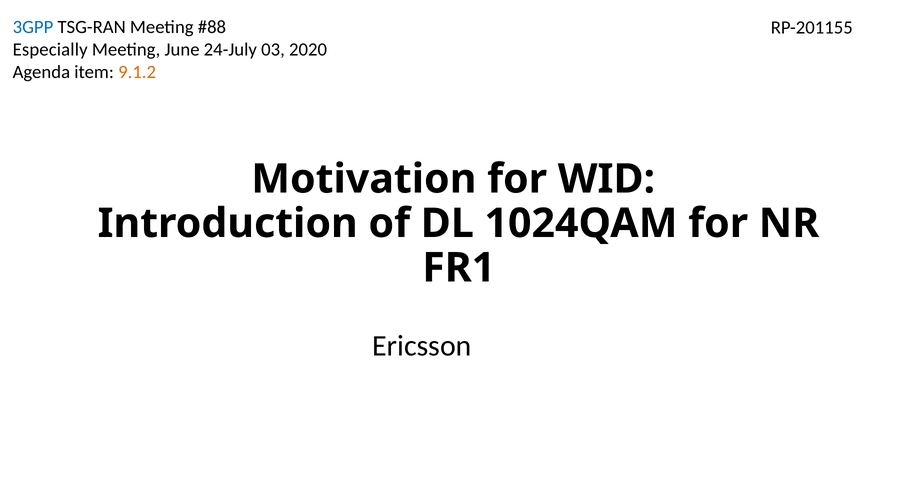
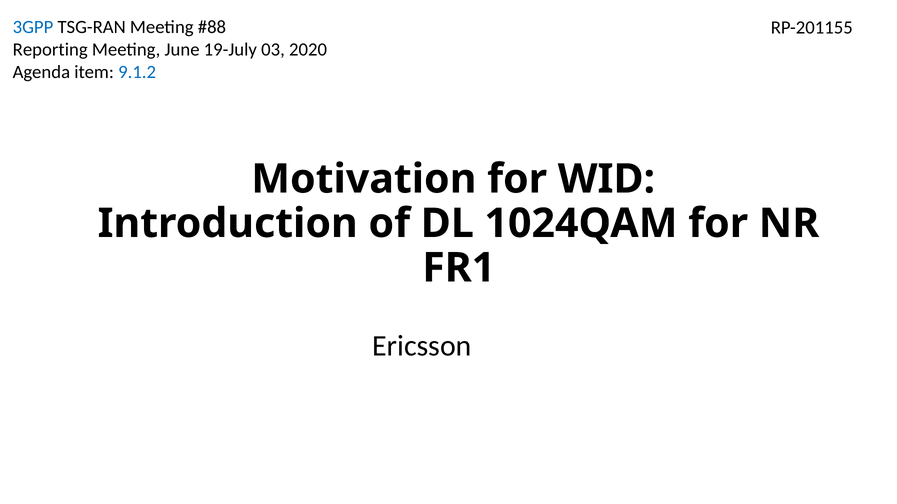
Especially: Especially -> Reporting
24-July: 24-July -> 19-July
9.1.2 colour: orange -> blue
